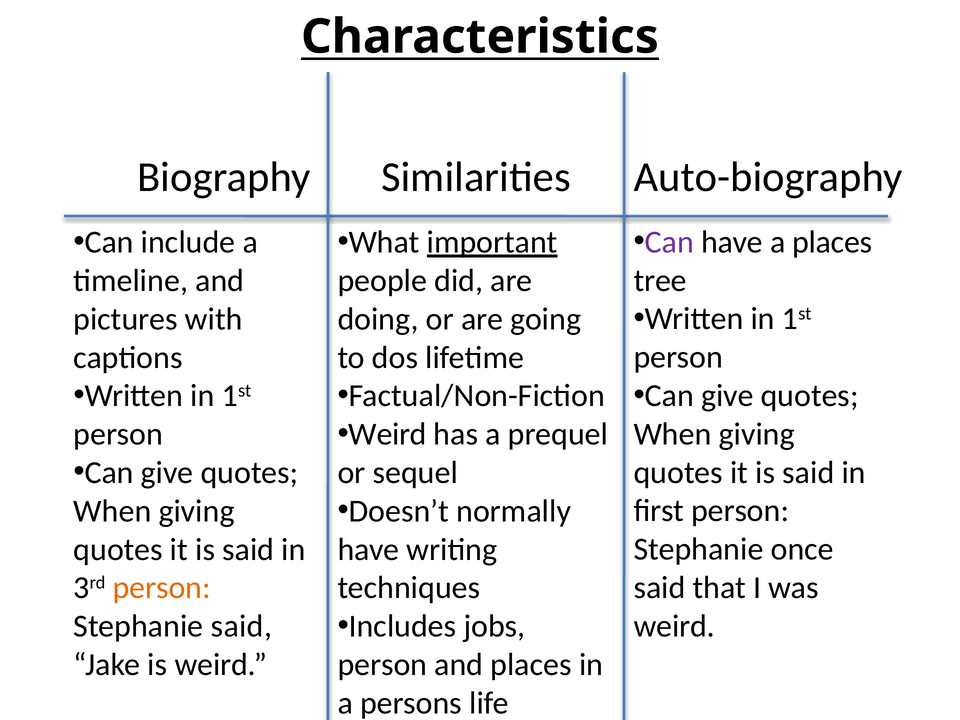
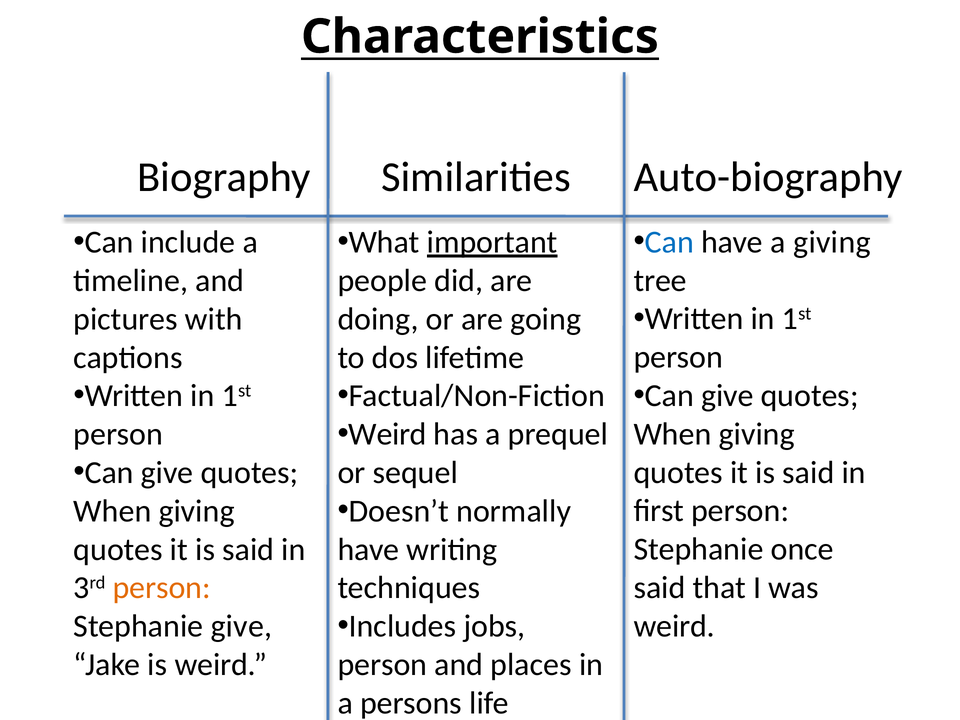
Can at (669, 242) colour: purple -> blue
a places: places -> giving
Stephanie said: said -> give
